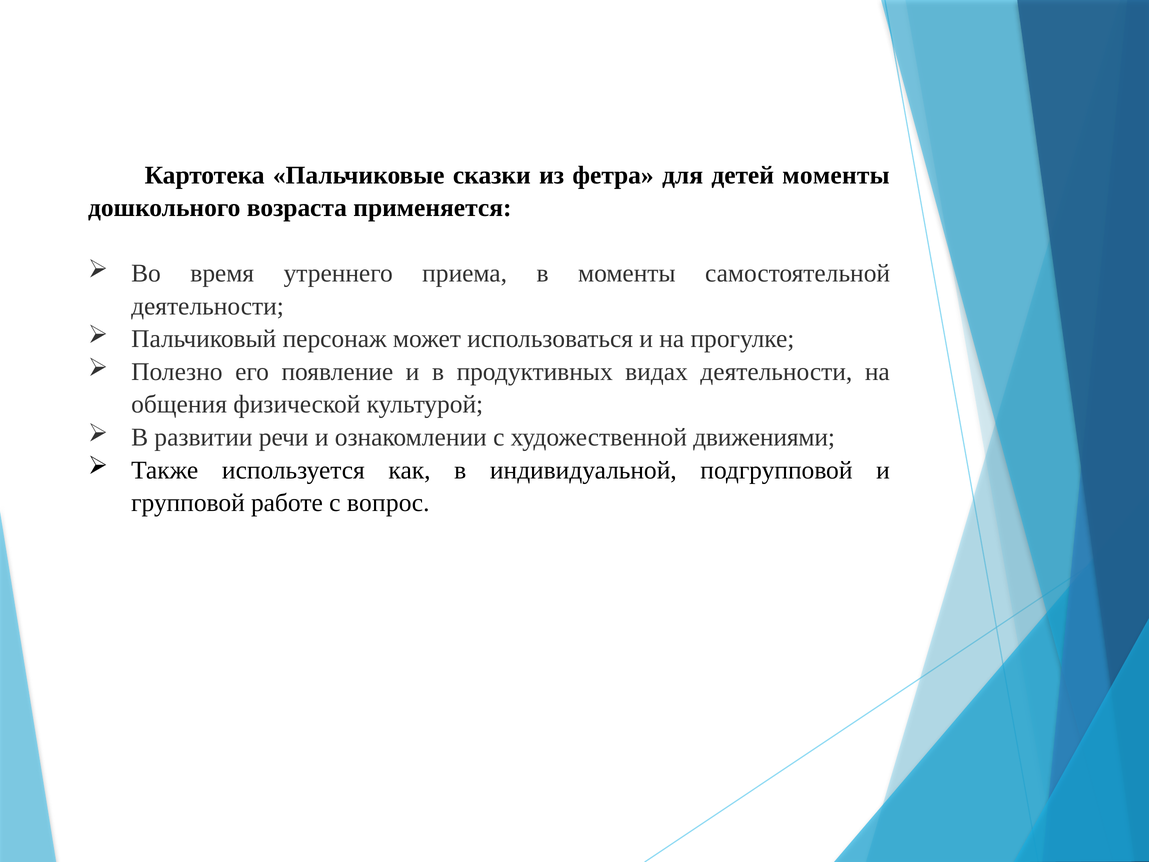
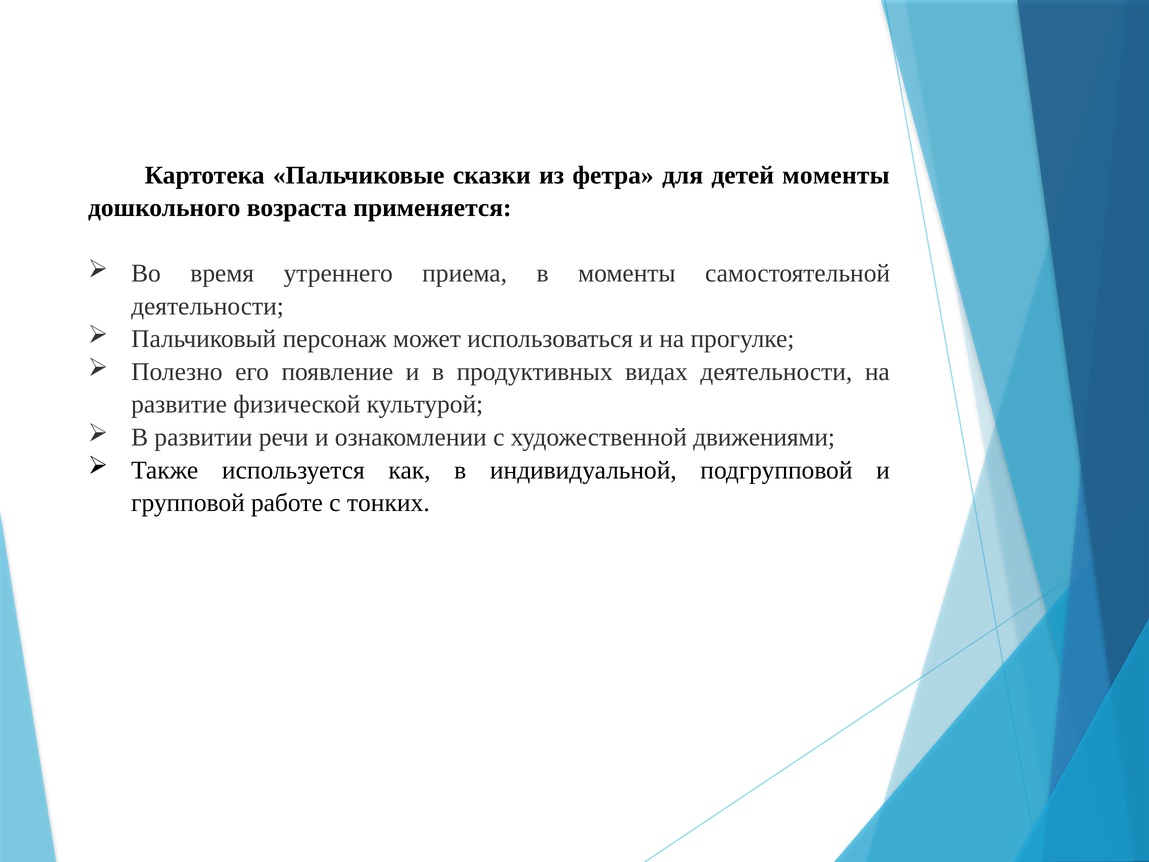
общения: общения -> развитие
вопрос: вопрос -> тонких
